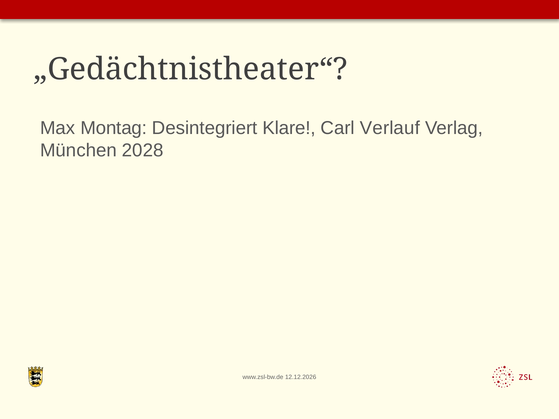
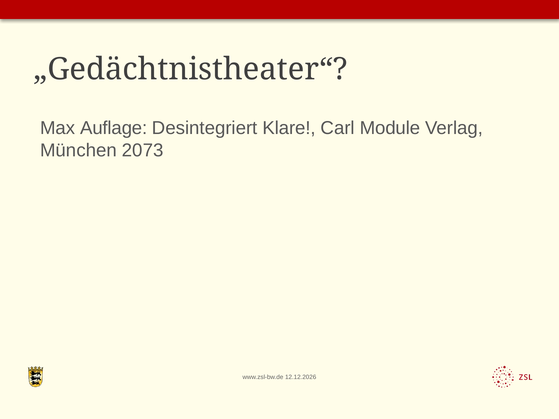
Montag: Montag -> Auflage
Verlauf: Verlauf -> Module
2028: 2028 -> 2073
